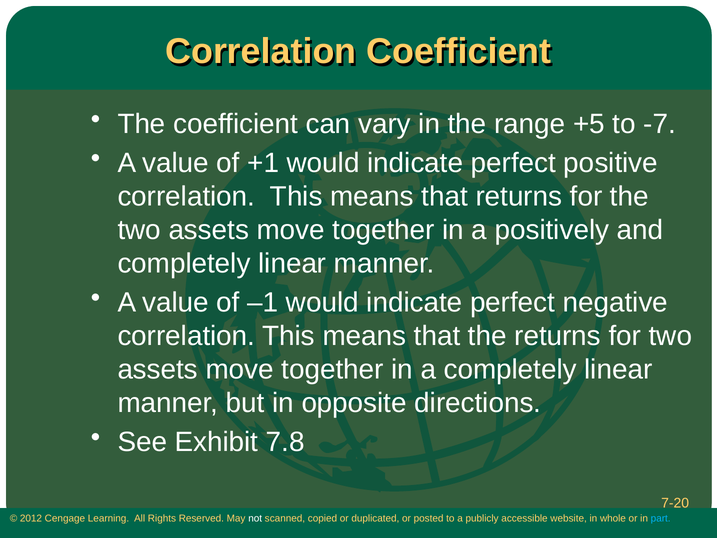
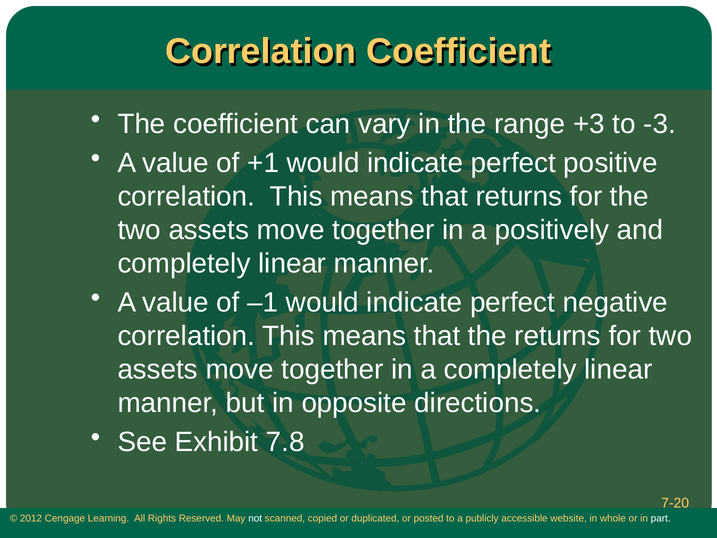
+5: +5 -> +3
-7: -7 -> -3
part colour: light blue -> white
